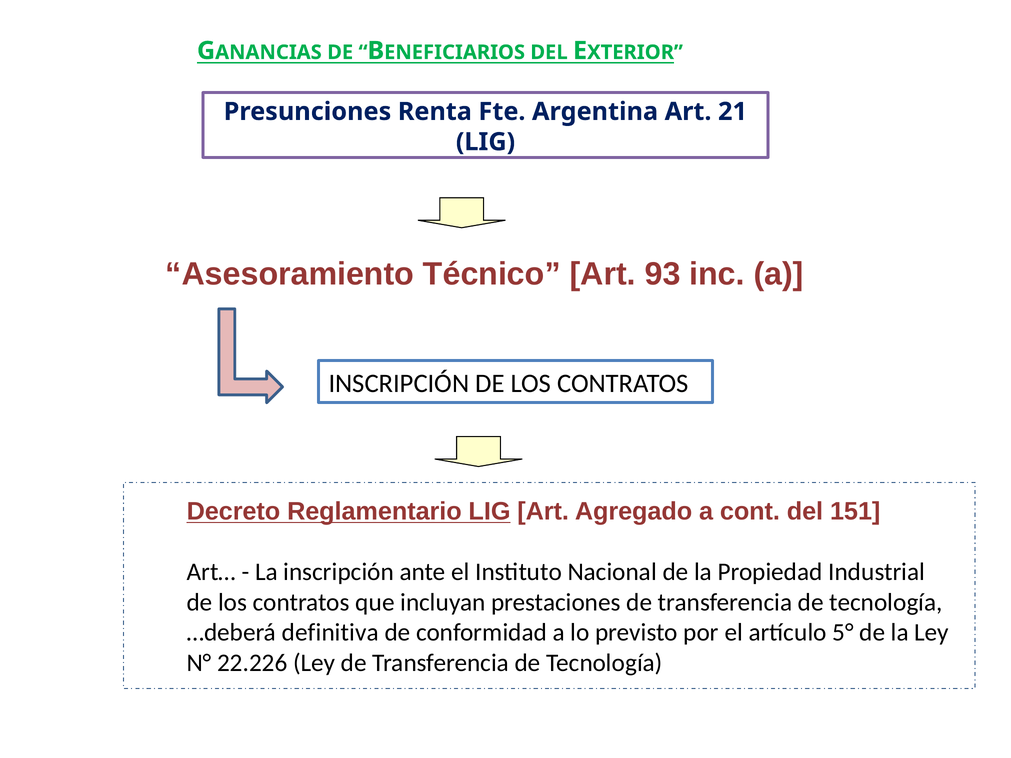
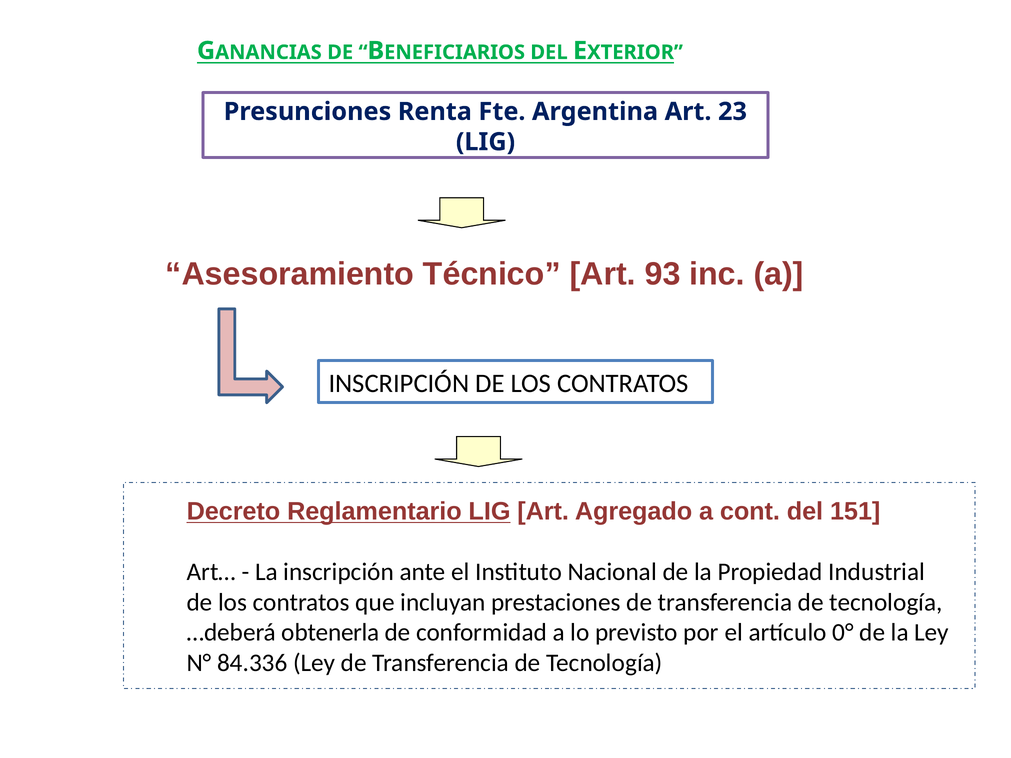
21: 21 -> 23
definitiva: definitiva -> obtenerla
5°: 5° -> 0°
22.226: 22.226 -> 84.336
